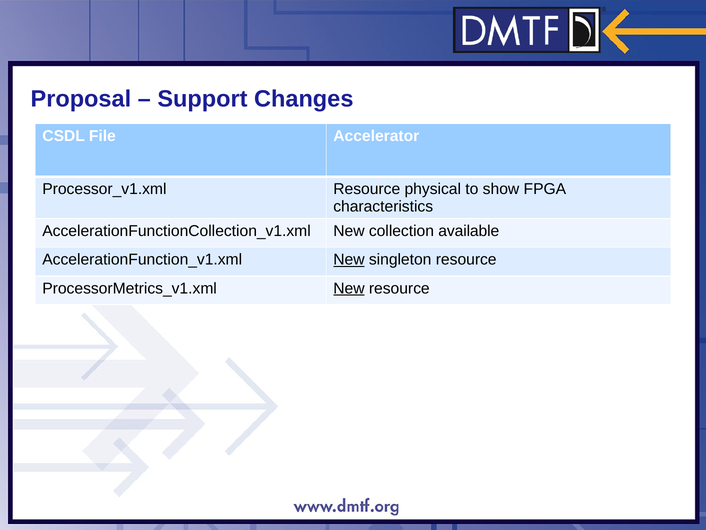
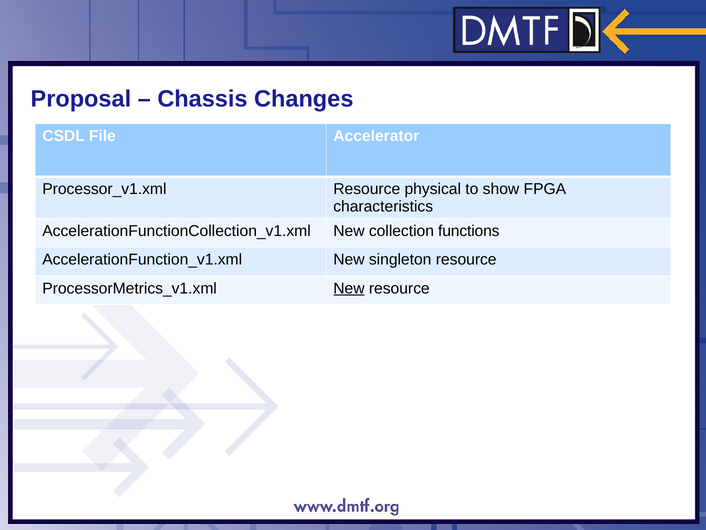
Support: Support -> Chassis
available: available -> functions
New at (349, 260) underline: present -> none
